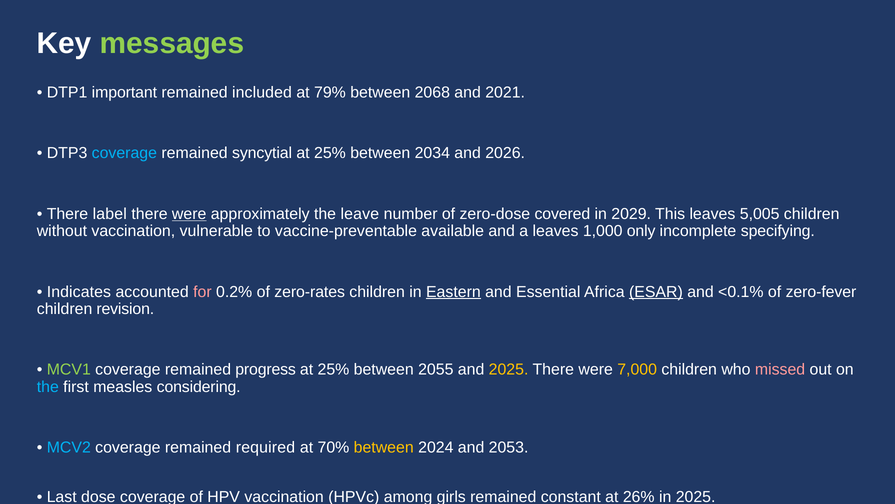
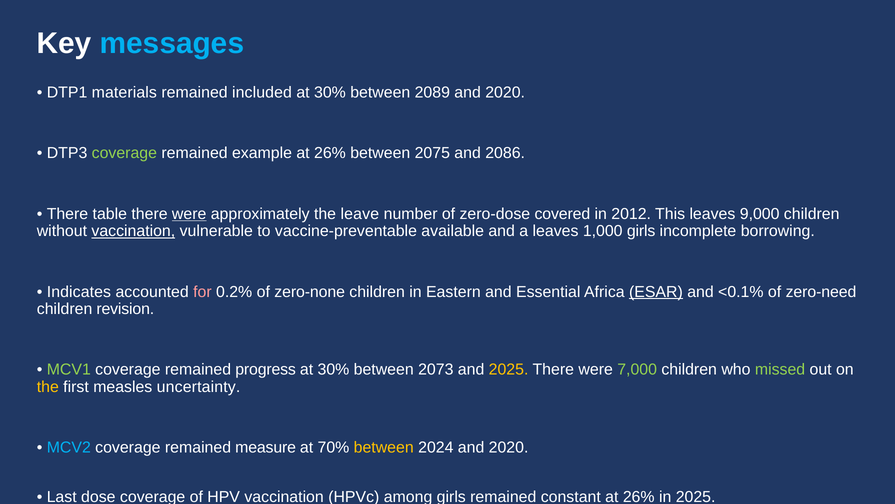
messages colour: light green -> light blue
important: important -> materials
79% at (330, 92): 79% -> 30%
2068: 2068 -> 2089
2021 at (505, 92): 2021 -> 2020
coverage at (124, 153) colour: light blue -> light green
syncytial: syncytial -> example
25% at (330, 153): 25% -> 26%
2034: 2034 -> 2075
2026: 2026 -> 2086
label: label -> table
2029: 2029 -> 2012
5,005: 5,005 -> 9,000
vaccination at (133, 231) underline: none -> present
1,000 only: only -> girls
specifying: specifying -> borrowing
zero-rates: zero-rates -> zero-none
Eastern underline: present -> none
zero-fever: zero-fever -> zero-need
25% at (333, 369): 25% -> 30%
2055: 2055 -> 2073
7,000 colour: yellow -> light green
missed colour: pink -> light green
the at (48, 386) colour: light blue -> yellow
considering: considering -> uncertainty
required: required -> measure
2024 and 2053: 2053 -> 2020
